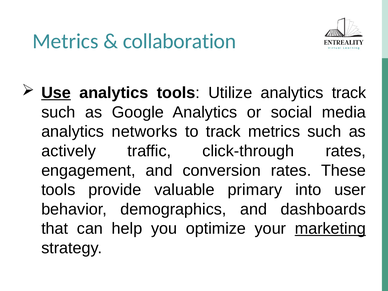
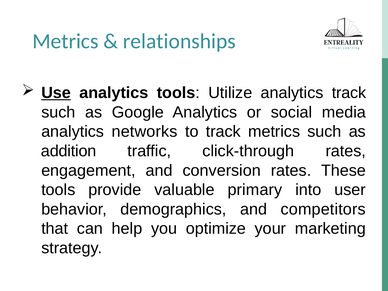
collaboration: collaboration -> relationships
actively: actively -> addition
dashboards: dashboards -> competitors
marketing underline: present -> none
